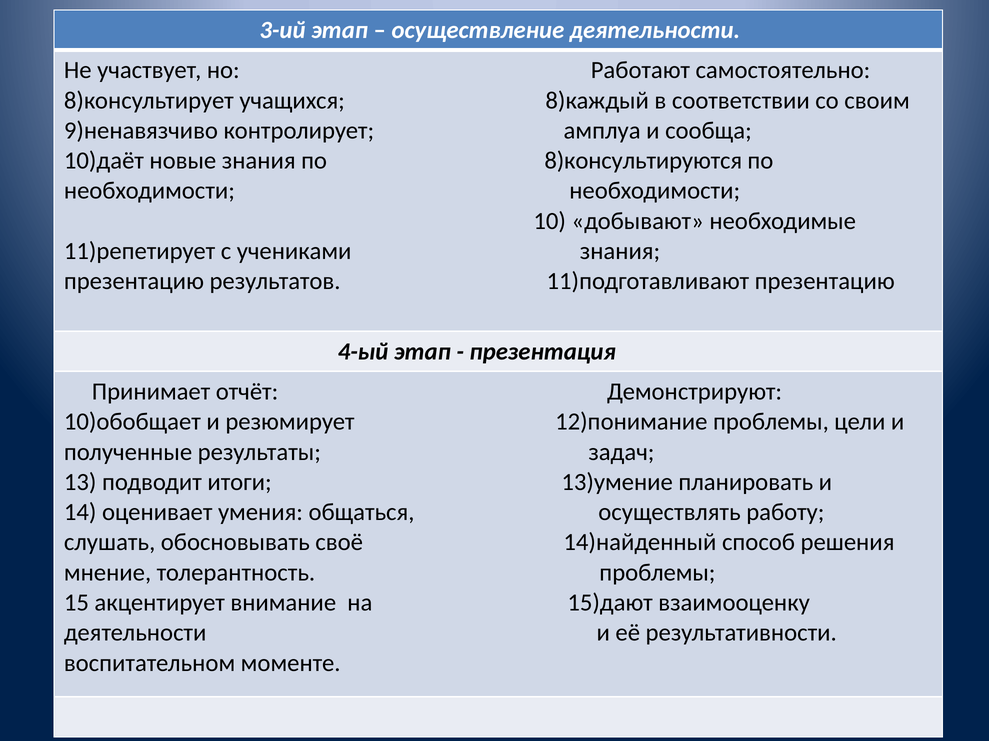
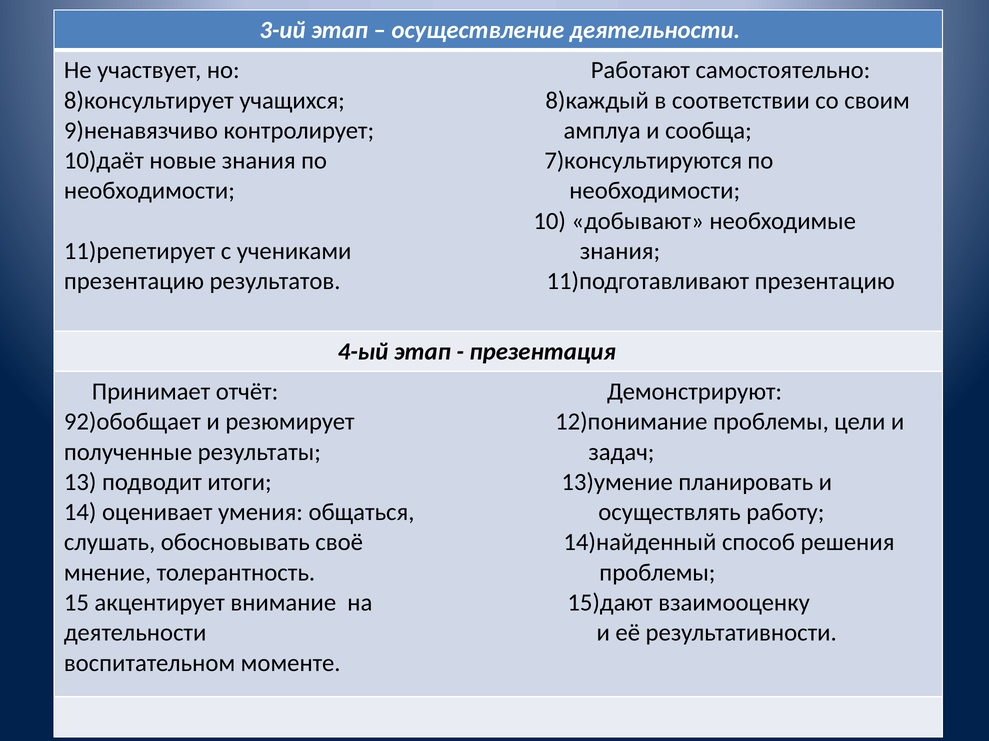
8)консультируются: 8)консультируются -> 7)консультируются
10)обобщает: 10)обобщает -> 92)обобщает
